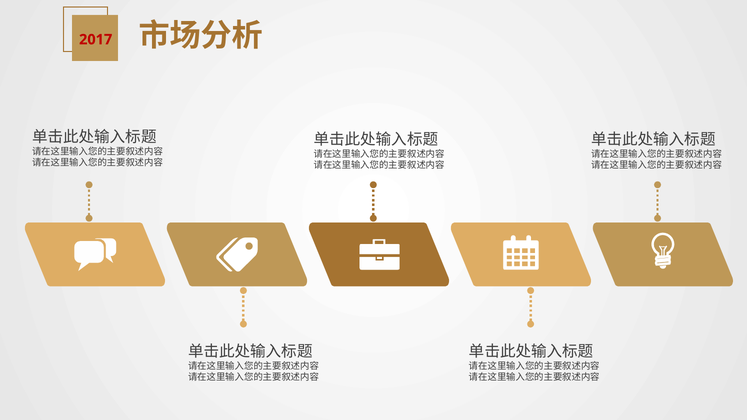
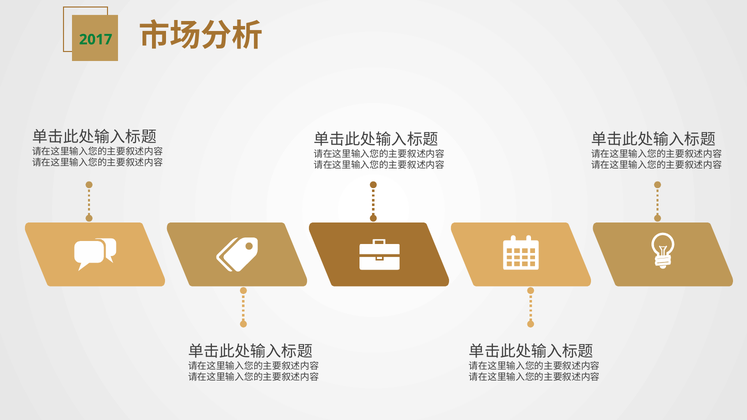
2017 colour: red -> green
